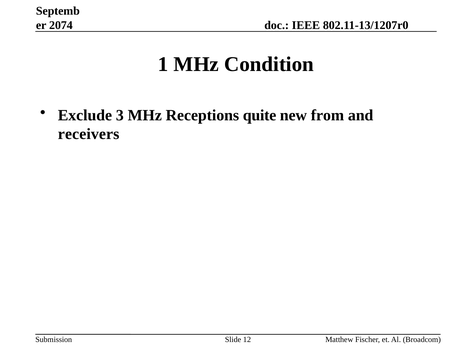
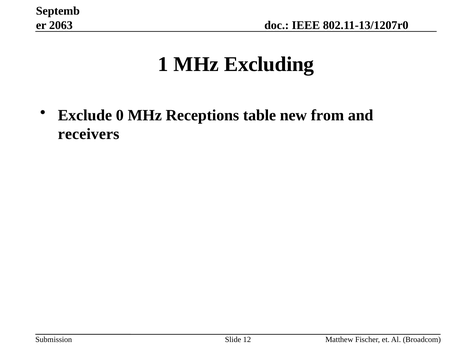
2074: 2074 -> 2063
Condition: Condition -> Excluding
3: 3 -> 0
quite: quite -> table
